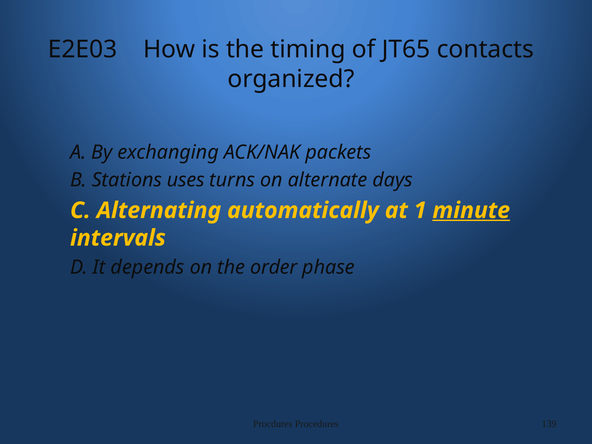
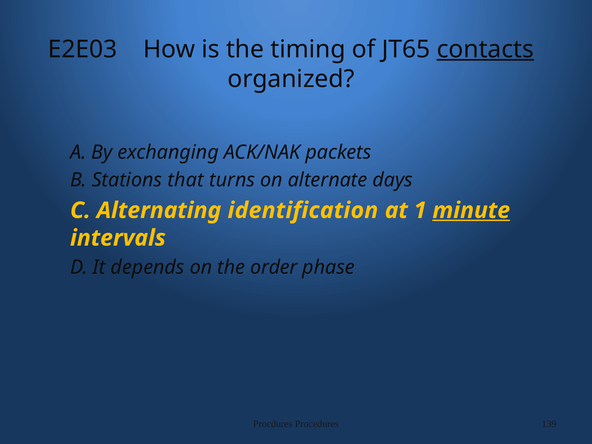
contacts underline: none -> present
uses: uses -> that
automatically: automatically -> identification
